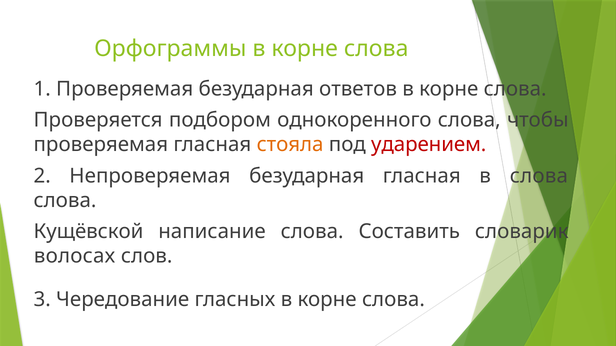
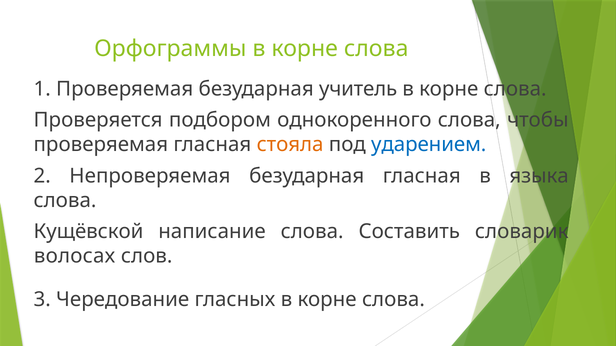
ответов: ответов -> учитель
ударением colour: red -> blue
в слова: слова -> языка
